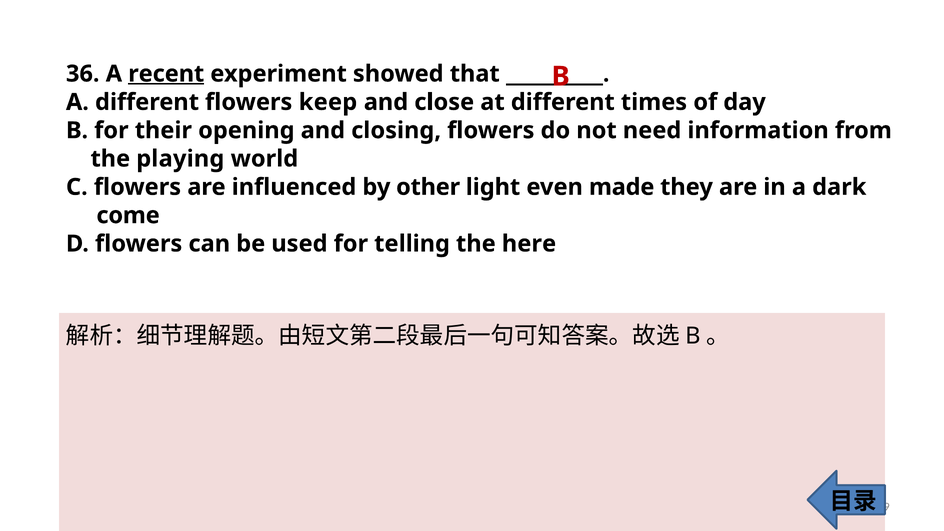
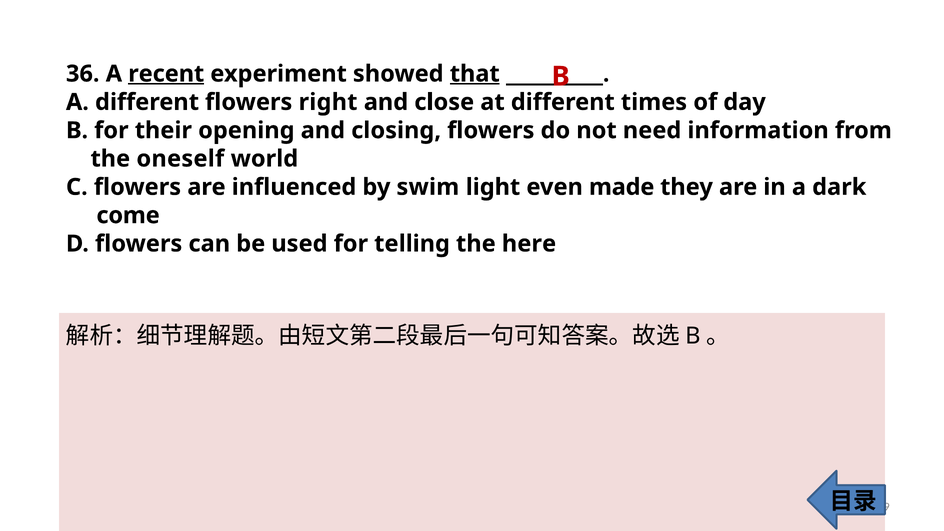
that underline: none -> present
keep: keep -> right
playing: playing -> oneself
other: other -> swim
